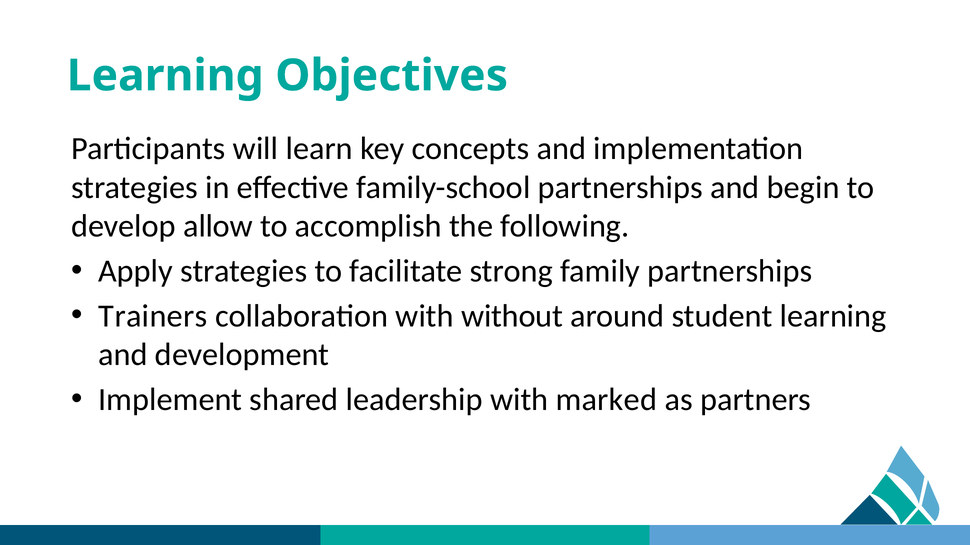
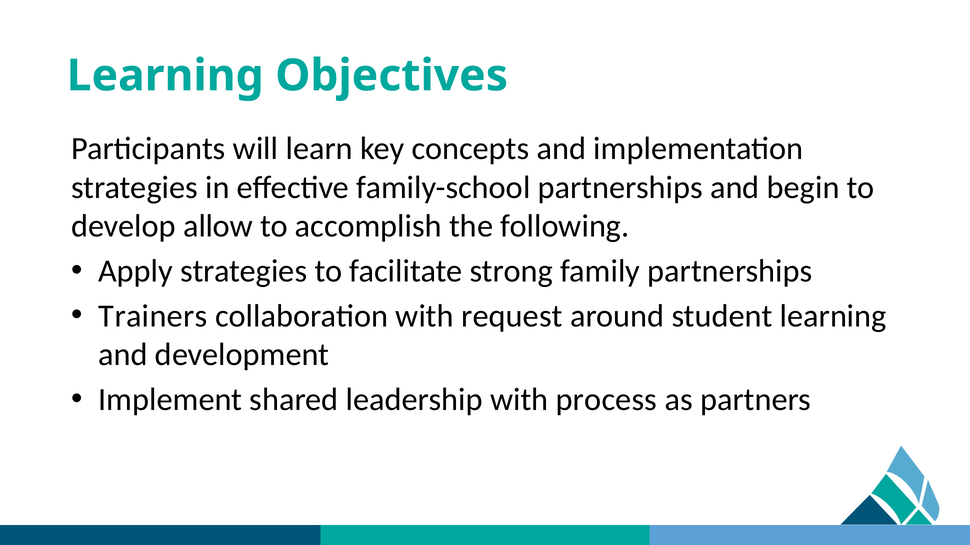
without: without -> request
marked: marked -> process
